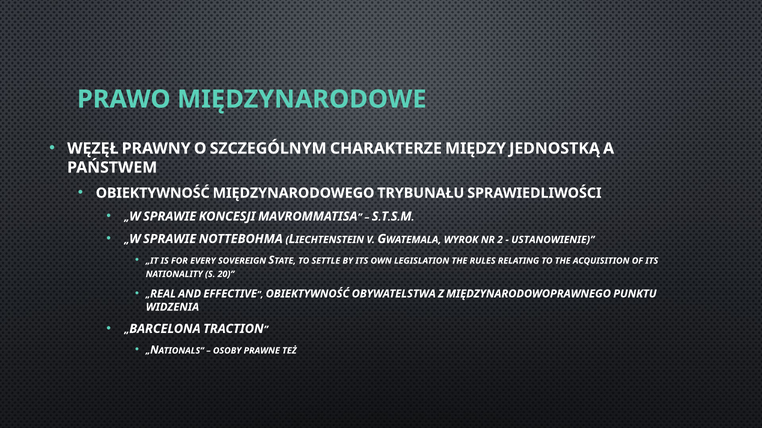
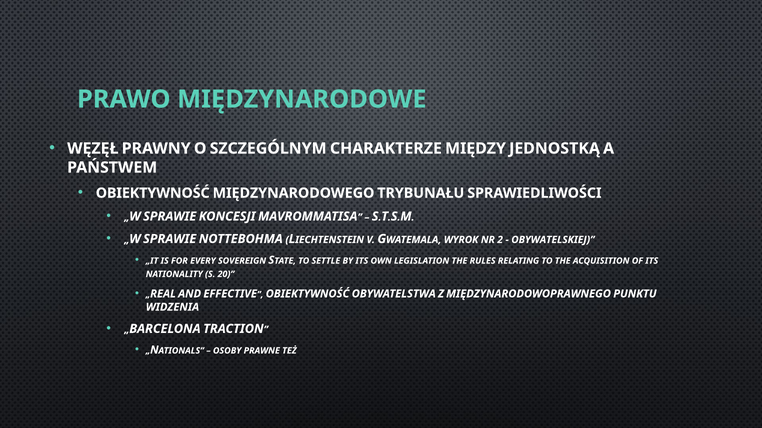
USTANOWIENIE: USTANOWIENIE -> OBYWATELSKIEJ
